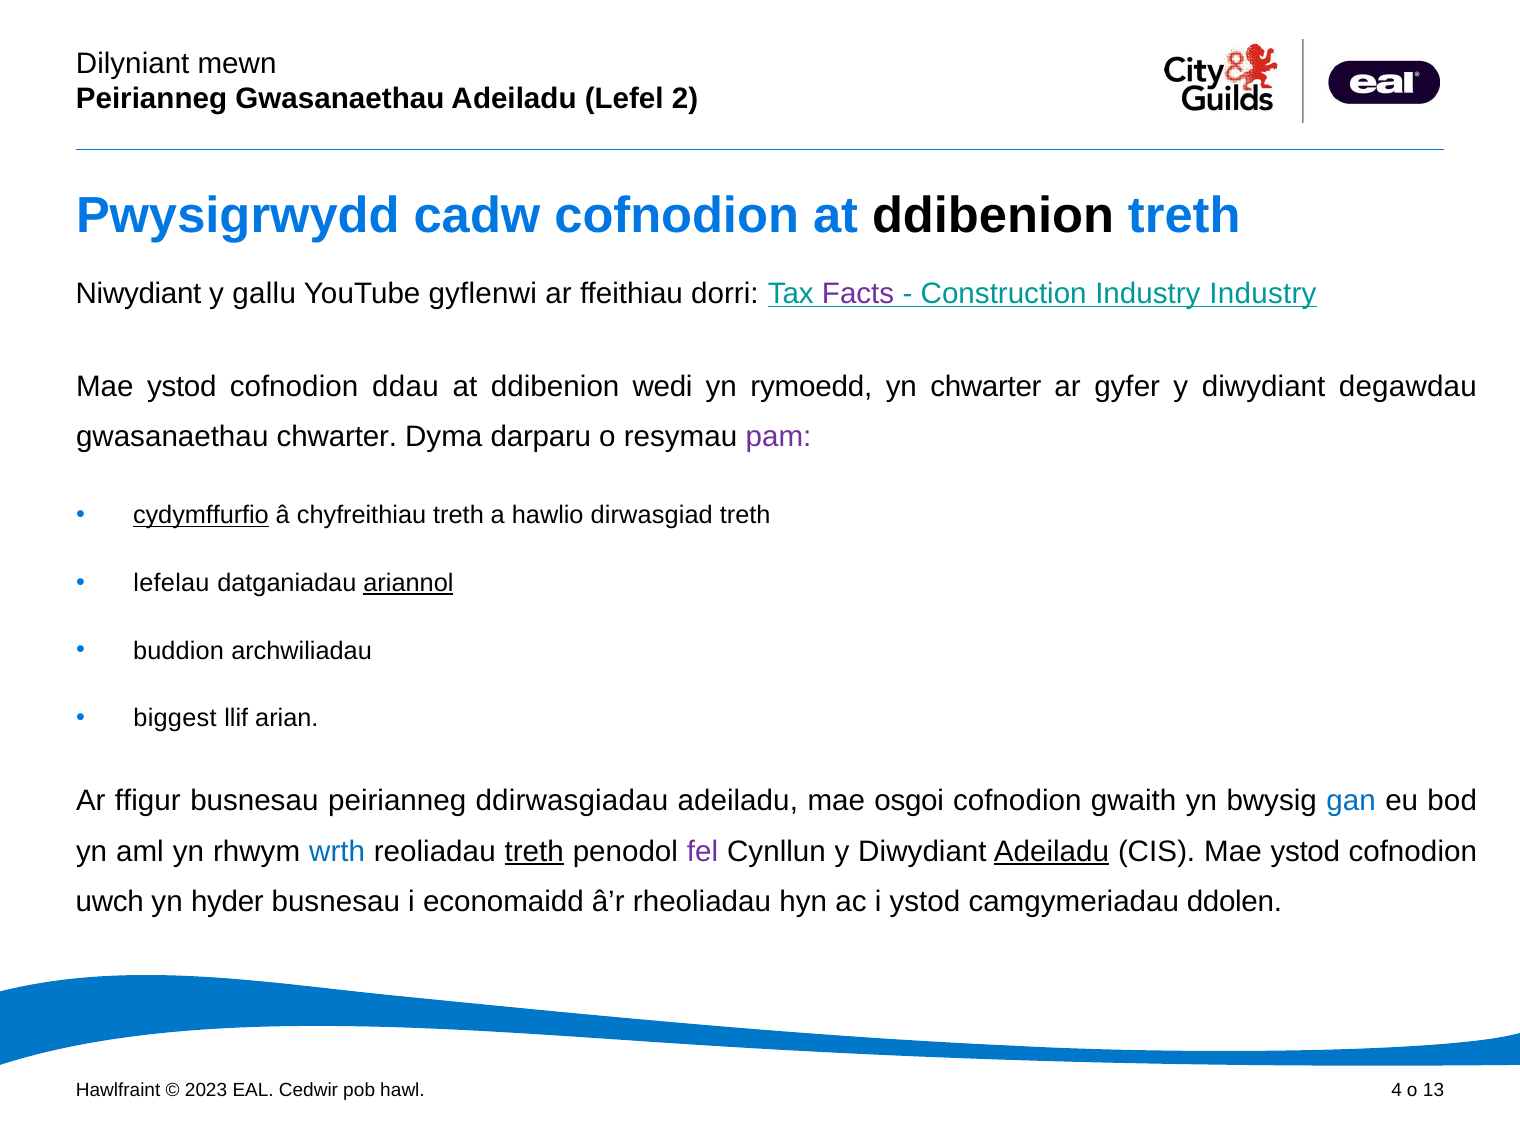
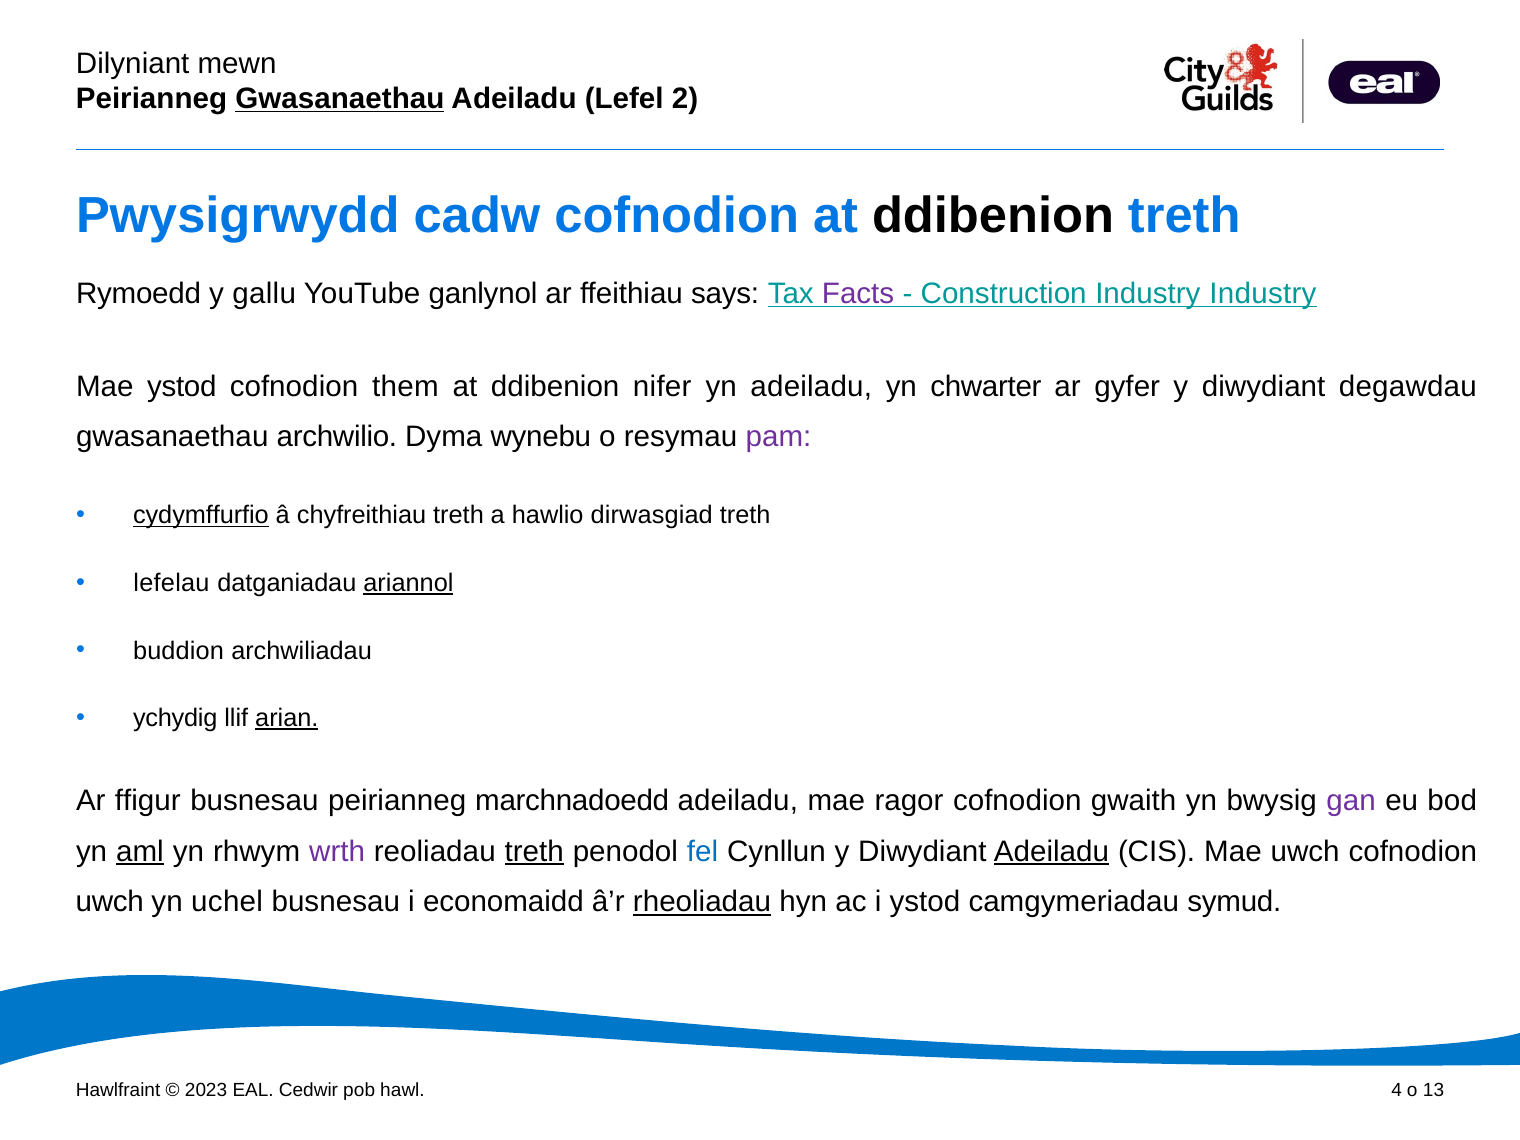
Gwasanaethau at (340, 99) underline: none -> present
Niwydiant: Niwydiant -> Rymoedd
gyflenwi: gyflenwi -> ganlynol
dorri: dorri -> says
ddau: ddau -> them
wedi: wedi -> nifer
yn rymoedd: rymoedd -> adeiladu
gwasanaethau chwarter: chwarter -> archwilio
darparu: darparu -> wynebu
biggest: biggest -> ychydig
arian underline: none -> present
ddirwasgiadau: ddirwasgiadau -> marchnadoedd
osgoi: osgoi -> ragor
gan colour: blue -> purple
aml underline: none -> present
wrth colour: blue -> purple
fel colour: purple -> blue
CIS Mae ystod: ystod -> uwch
hyder: hyder -> uchel
rheoliadau underline: none -> present
ddolen: ddolen -> symud
